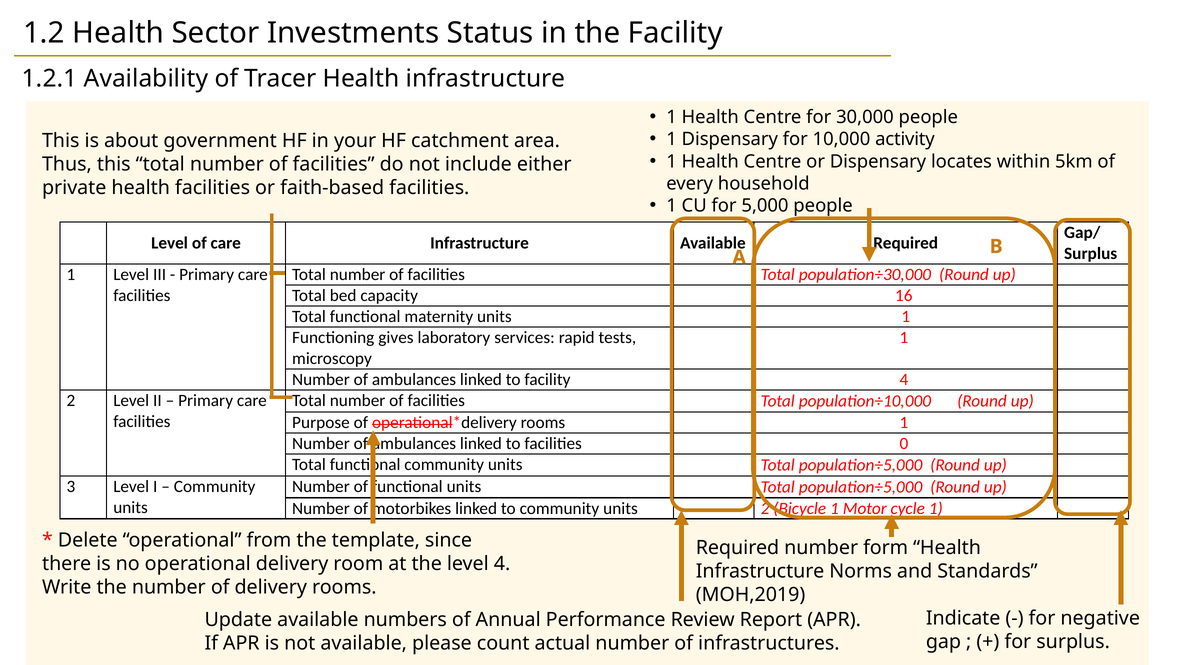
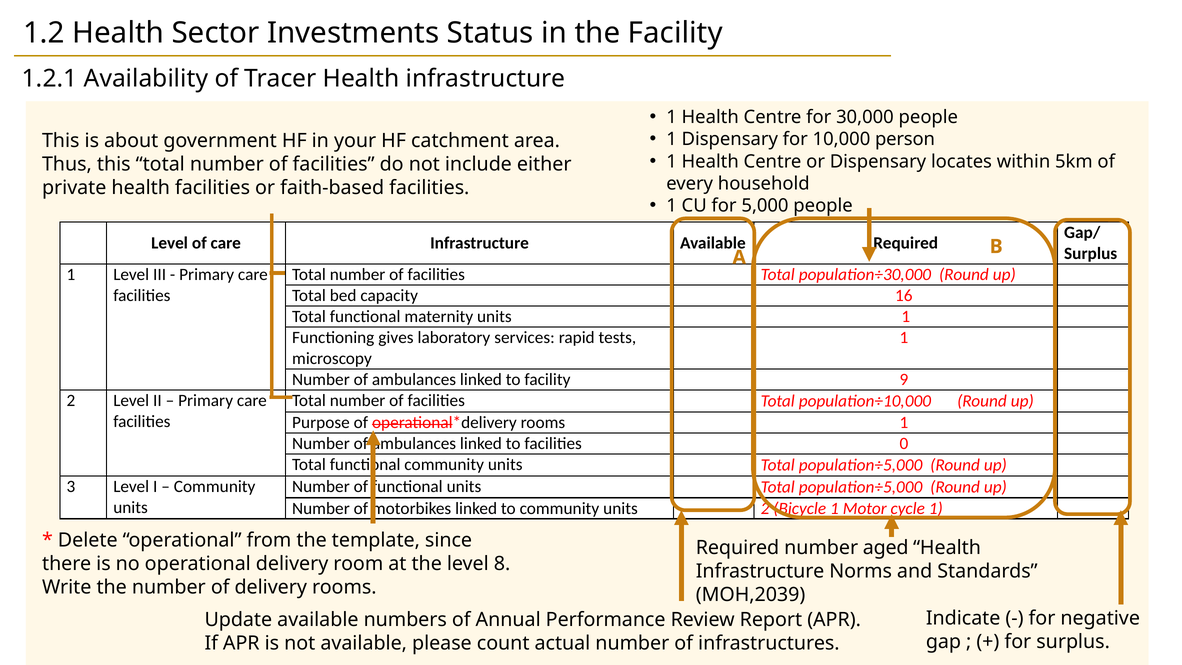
activity: activity -> person
facility 4: 4 -> 9
form: form -> aged
level 4: 4 -> 8
MOH,2019: MOH,2019 -> MOH,2039
